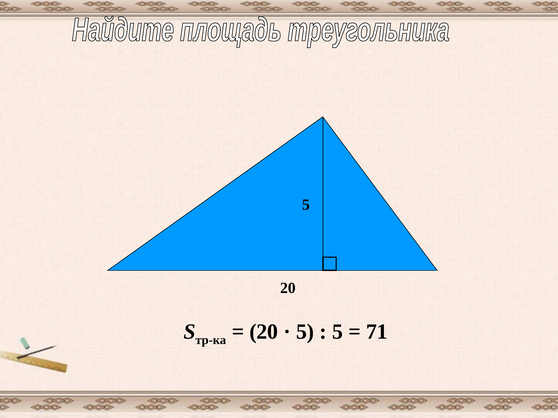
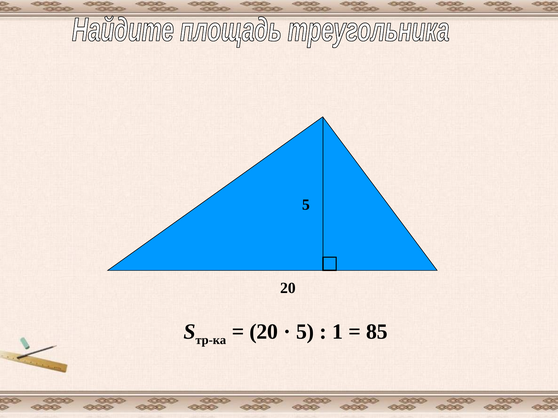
5 at (338, 332): 5 -> 1
71: 71 -> 85
